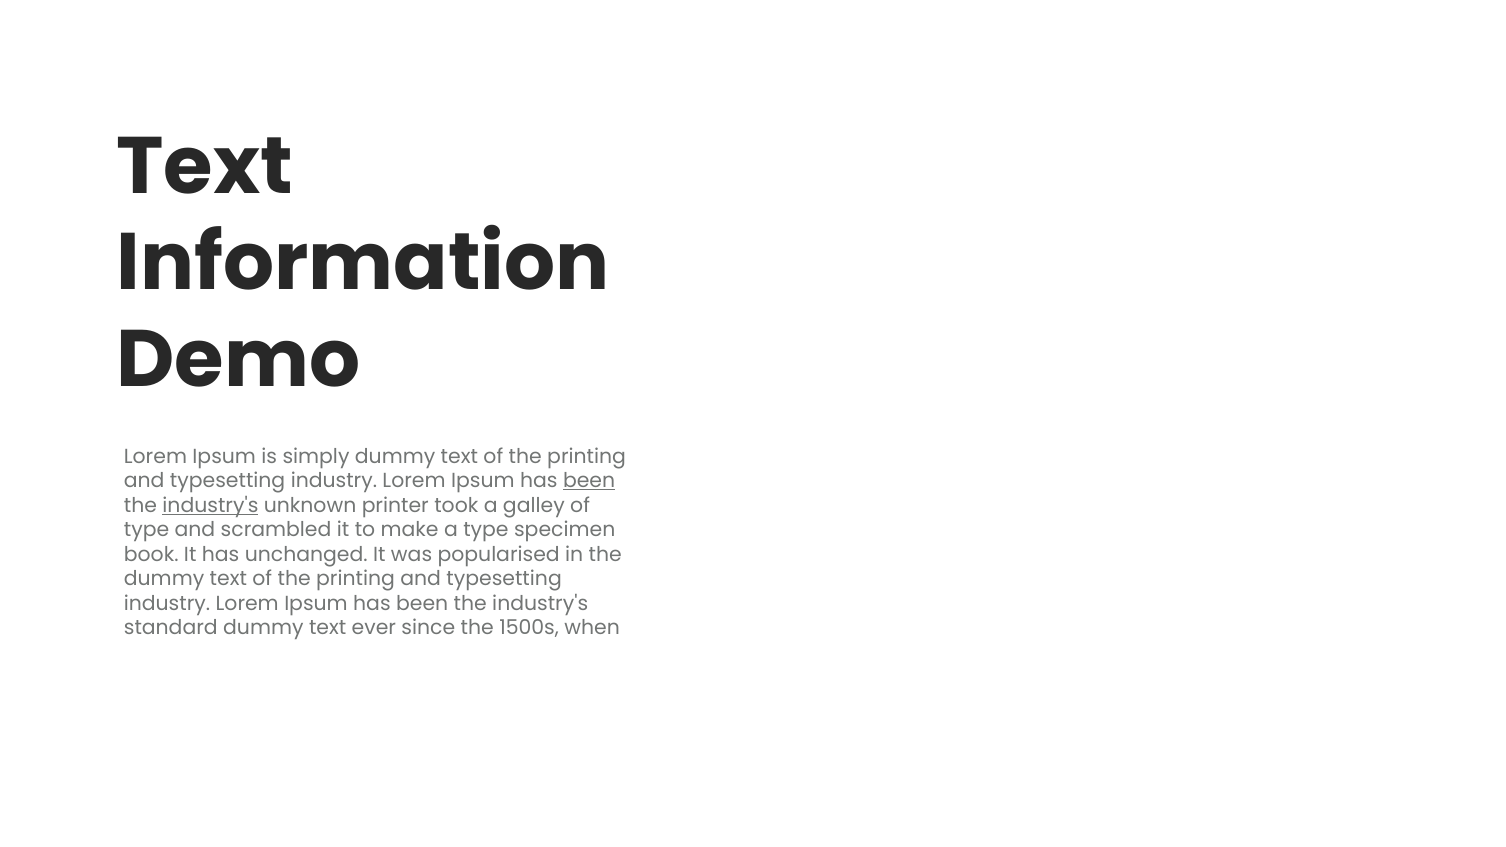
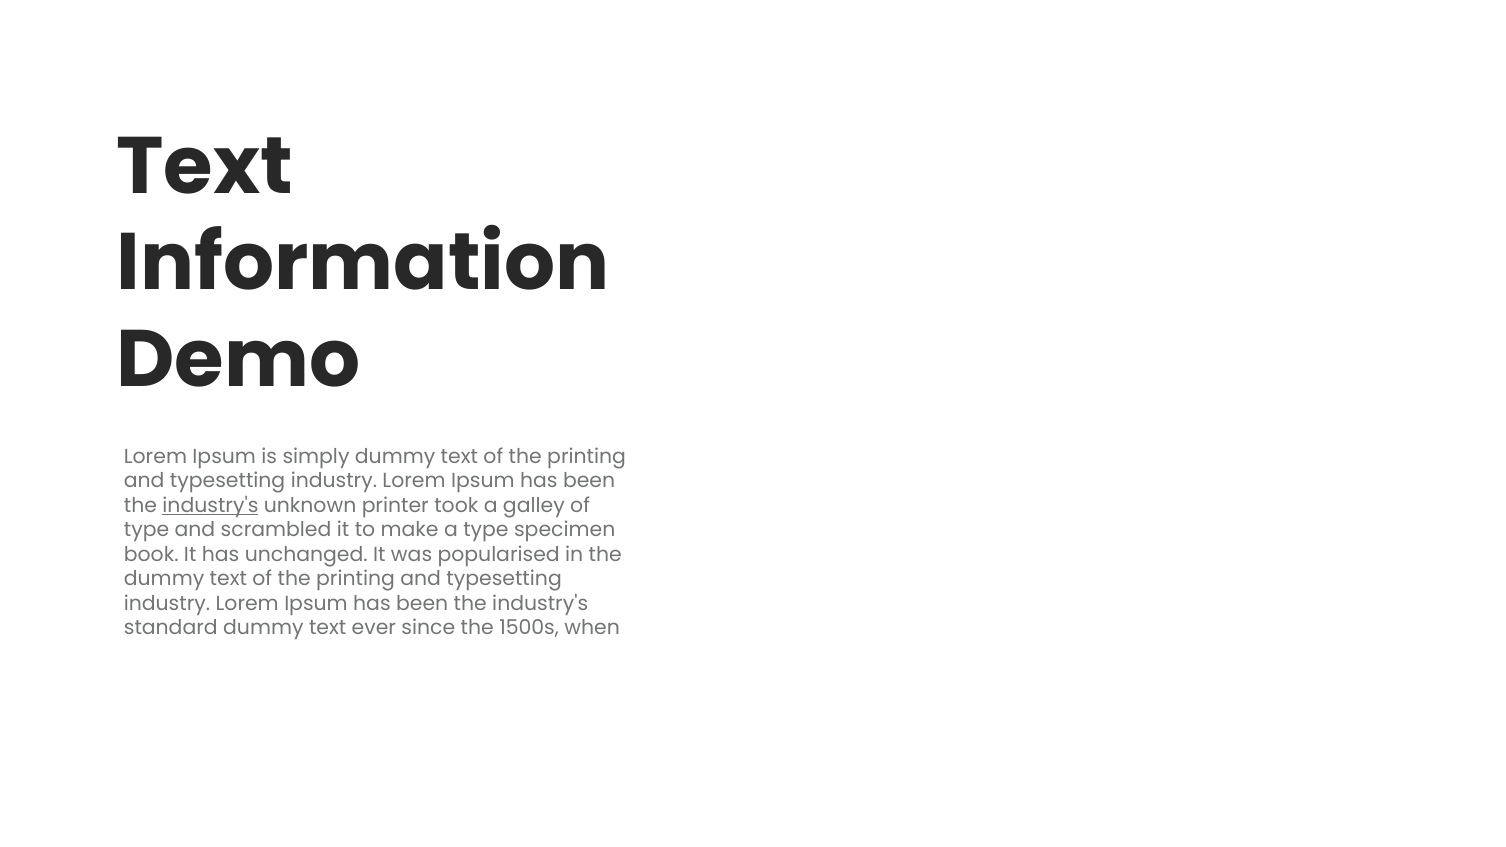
been at (589, 481) underline: present -> none
